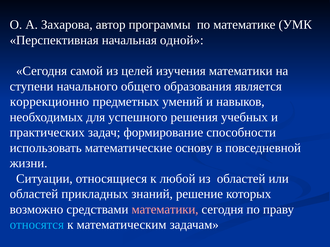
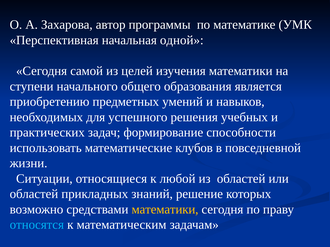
коррекционно: коррекционно -> приобретению
основу: основу -> клубов
математики at (165, 210) colour: pink -> yellow
